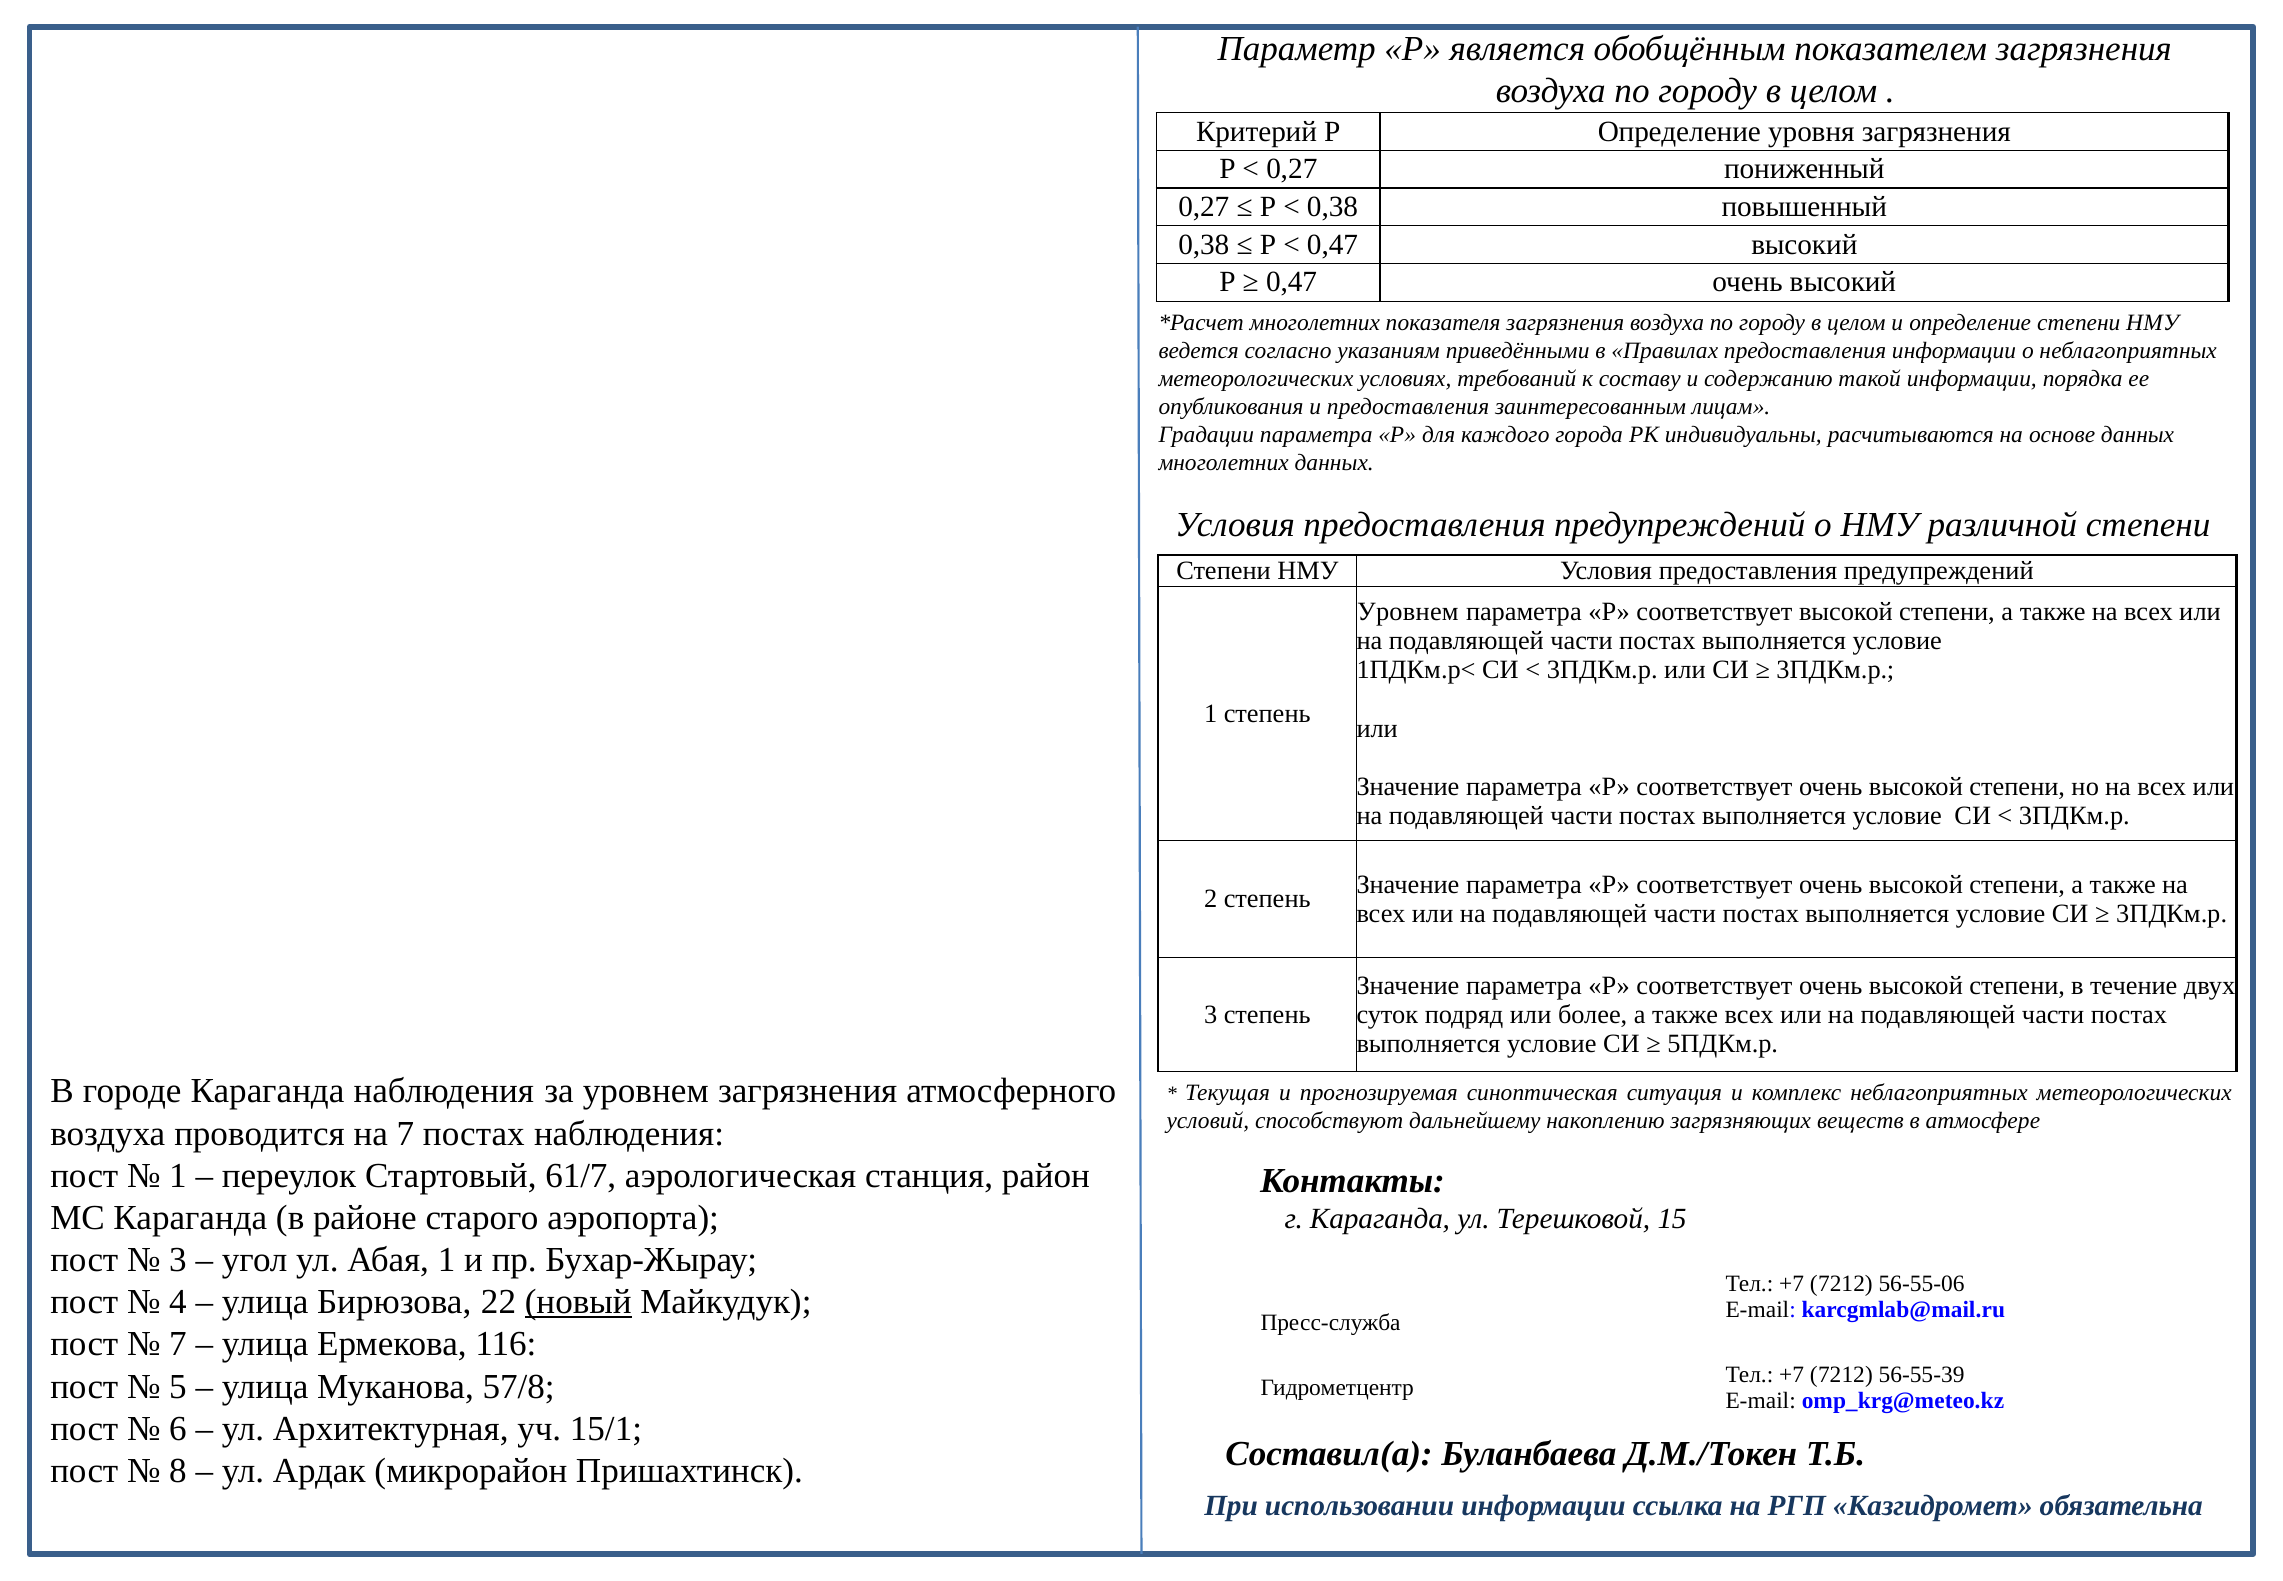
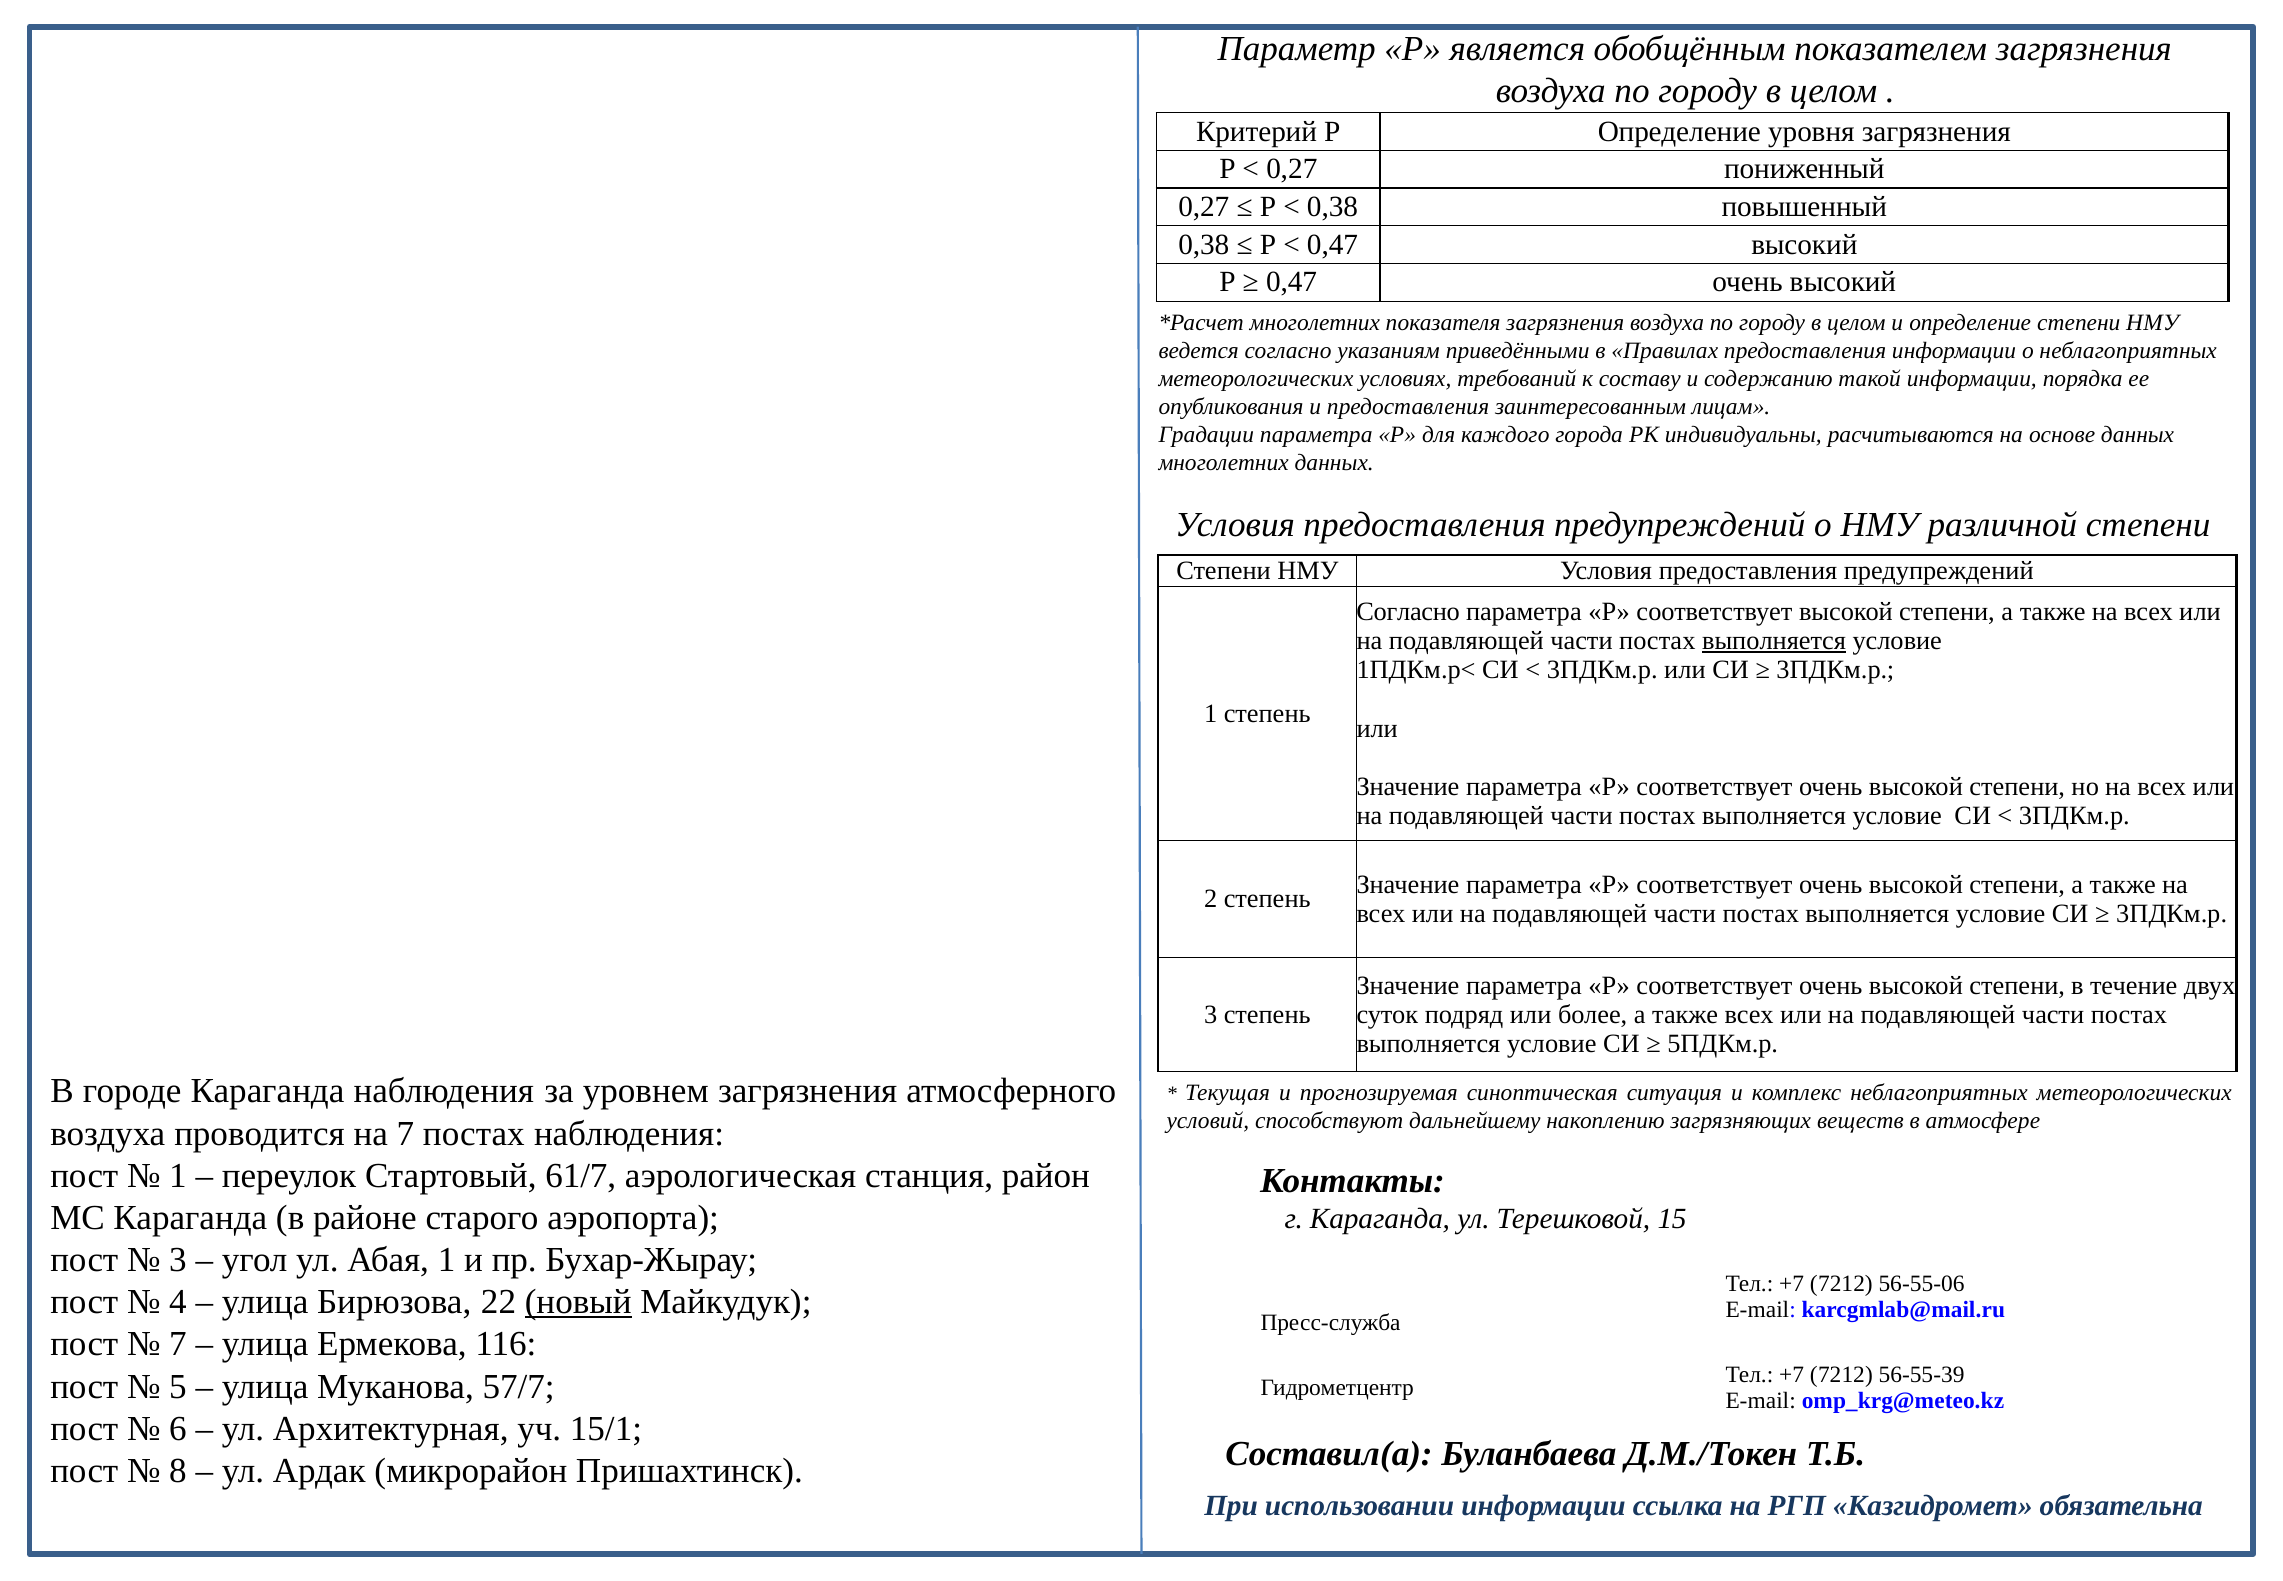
Уровнем at (1408, 611): Уровнем -> Согласно
выполняется at (1774, 641) underline: none -> present
57/8: 57/8 -> 57/7
